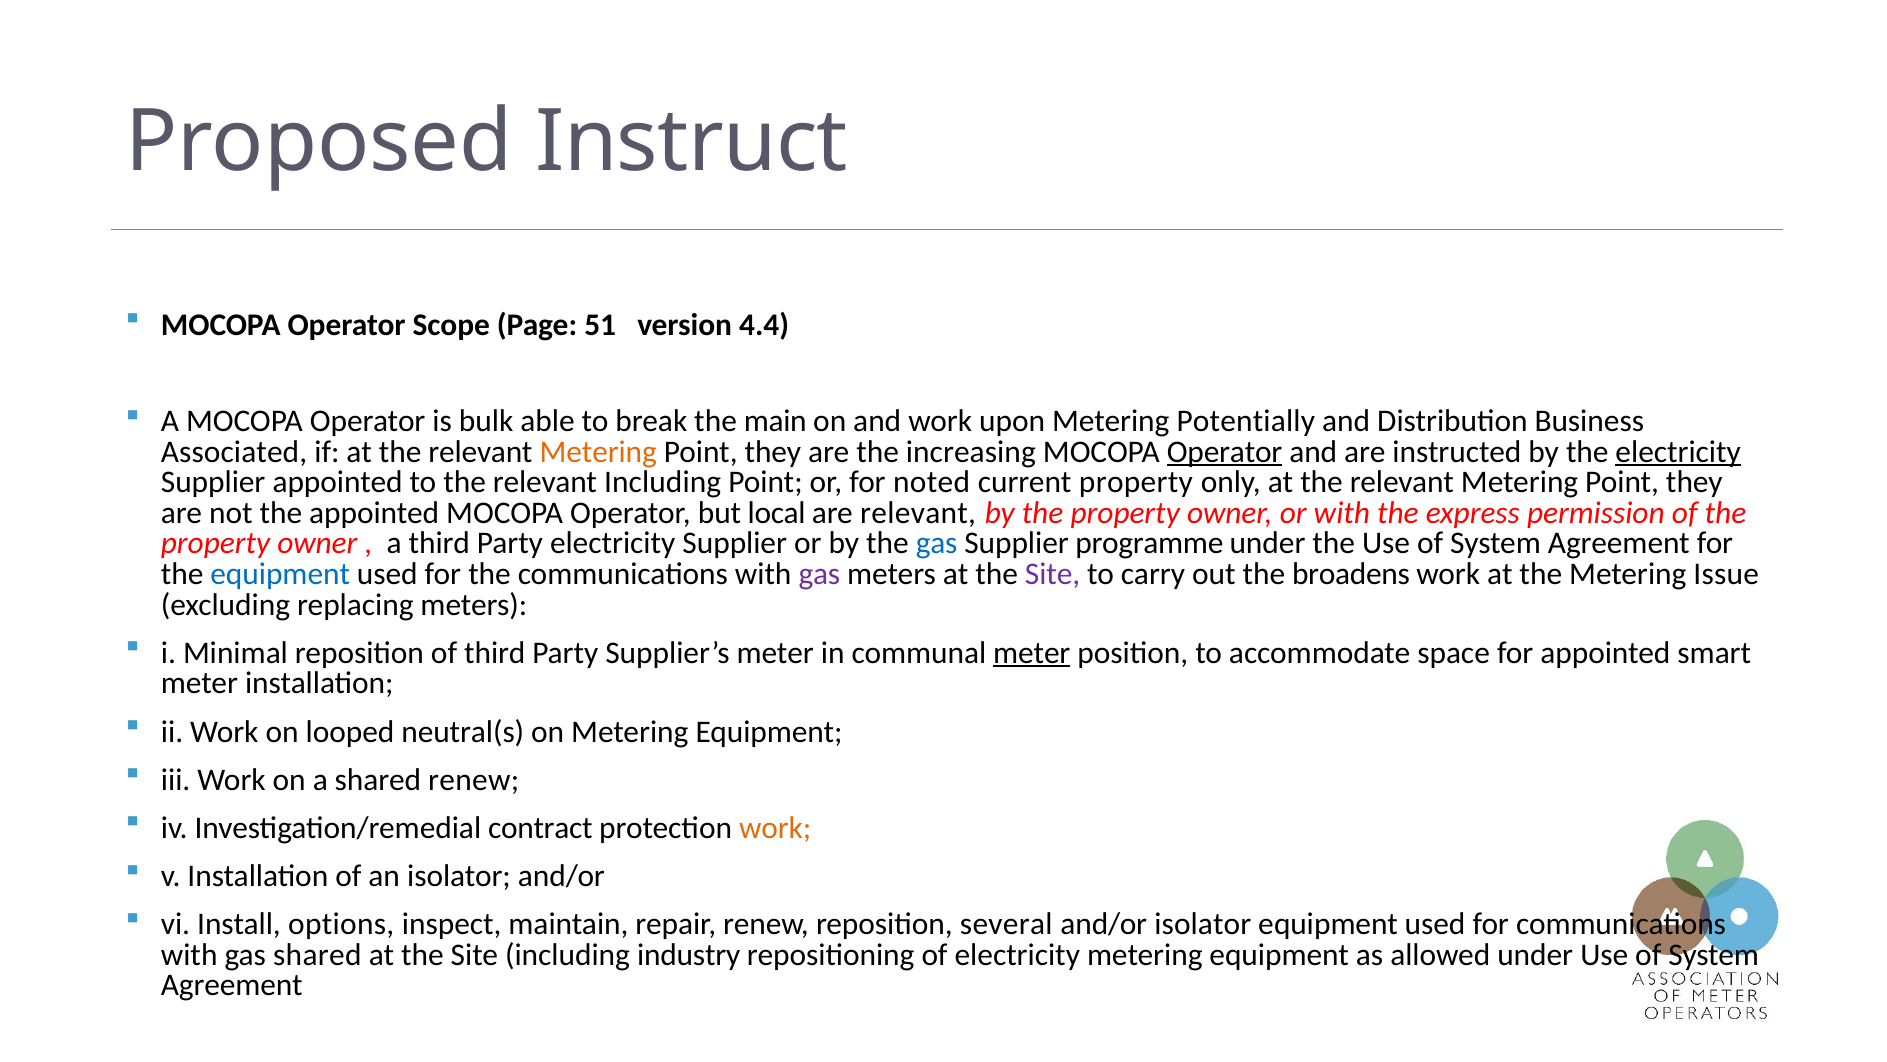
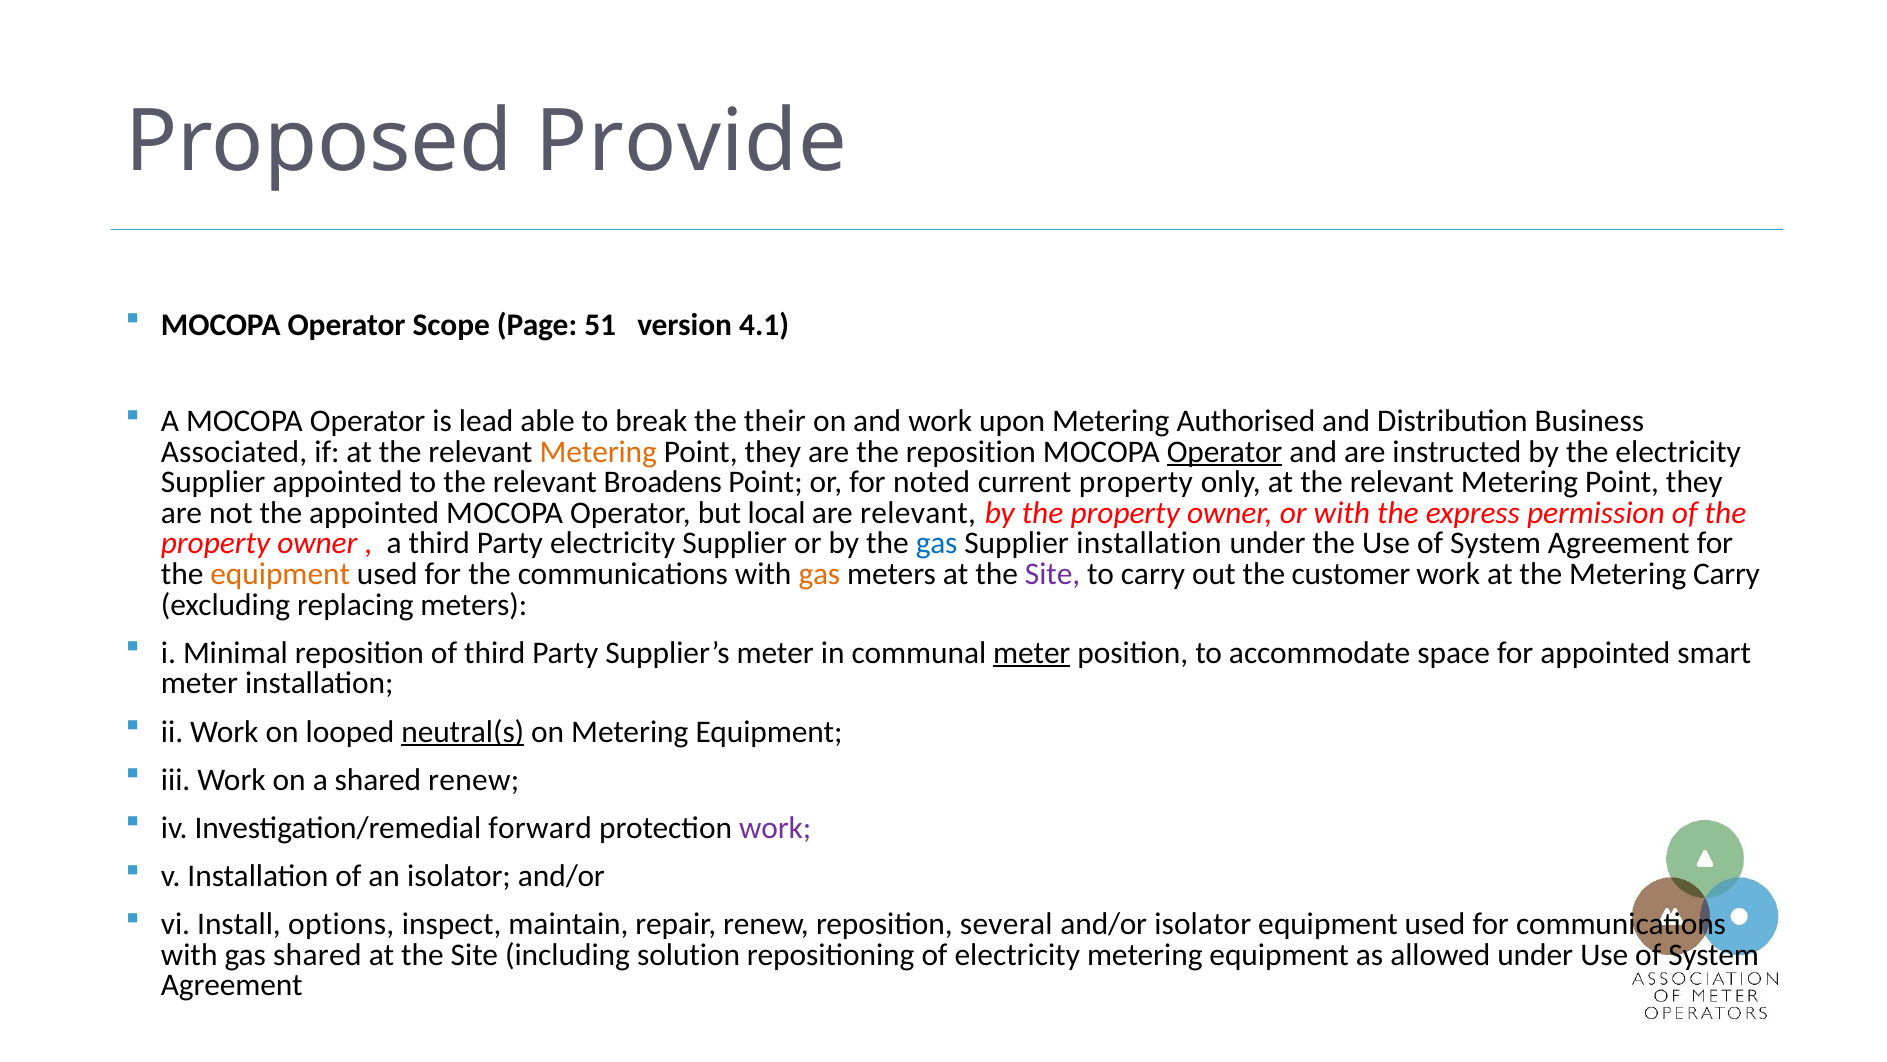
Instruct: Instruct -> Provide
4.4: 4.4 -> 4.1
bulk: bulk -> lead
main: main -> their
Potentially: Potentially -> Authorised
the increasing: increasing -> reposition
electricity at (1678, 452) underline: present -> none
relevant Including: Including -> Broadens
Supplier programme: programme -> installation
equipment at (280, 574) colour: blue -> orange
gas at (819, 574) colour: purple -> orange
broadens: broadens -> customer
Metering Issue: Issue -> Carry
neutral(s underline: none -> present
contract: contract -> forward
work at (775, 828) colour: orange -> purple
industry: industry -> solution
